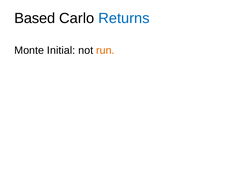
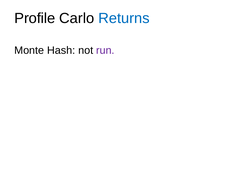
Based: Based -> Profile
Initial: Initial -> Hash
run colour: orange -> purple
